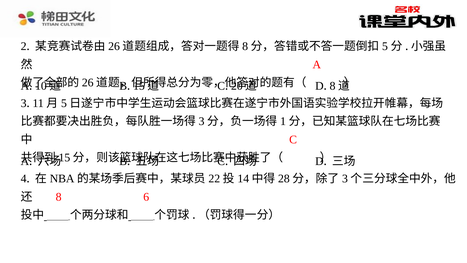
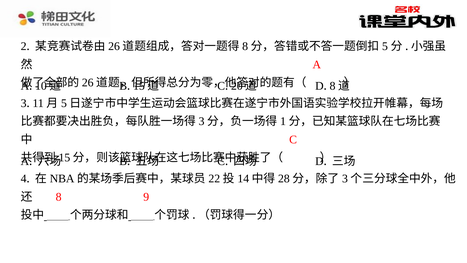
6: 6 -> 9
